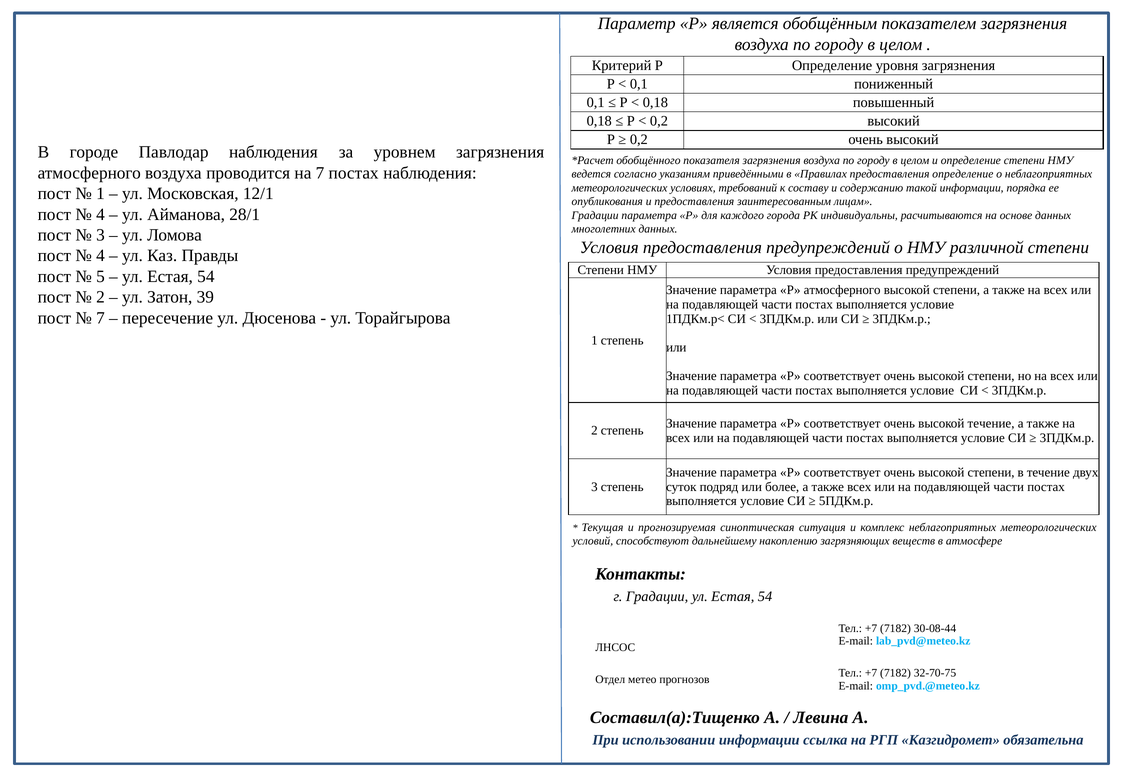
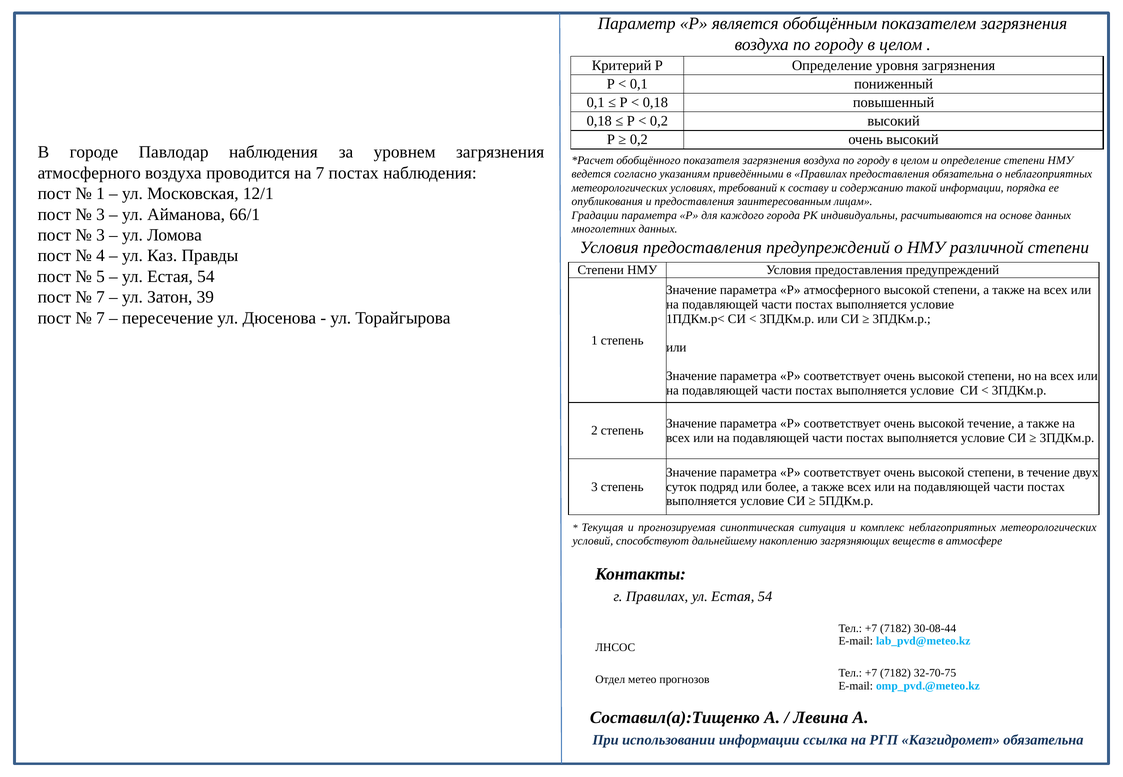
предоставления определение: определение -> обязательна
4 at (100, 214): 4 -> 3
28/1: 28/1 -> 66/1
2 at (100, 297): 2 -> 7
г Градации: Градации -> Правилах
